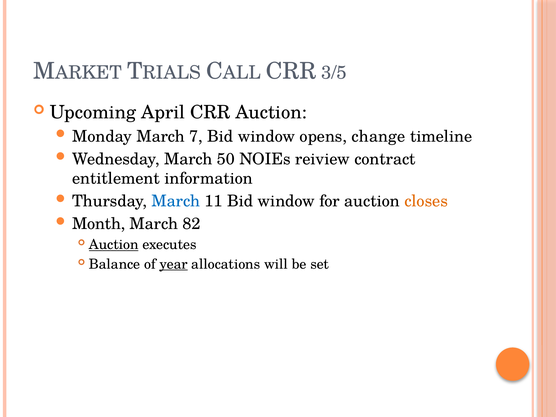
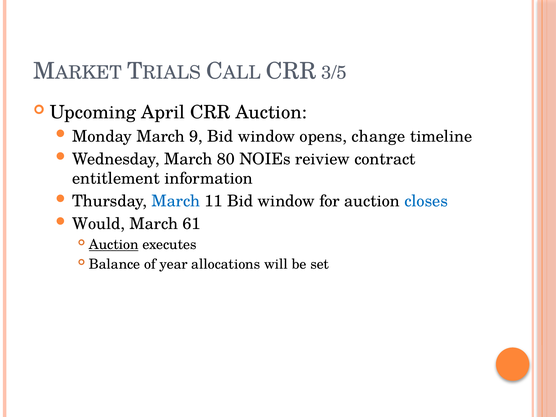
7: 7 -> 9
50: 50 -> 80
closes colour: orange -> blue
Month: Month -> Would
82: 82 -> 61
year underline: present -> none
